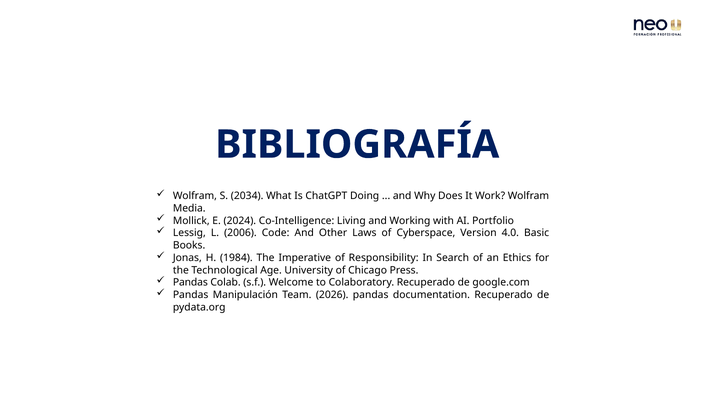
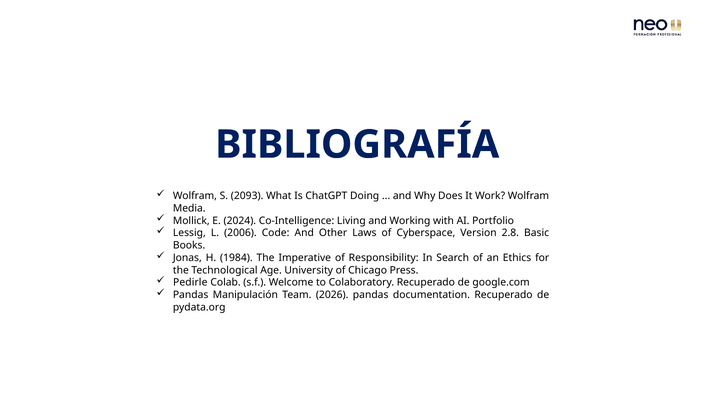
2034: 2034 -> 2093
4.0: 4.0 -> 2.8
Pandas at (190, 283): Pandas -> Pedirle
